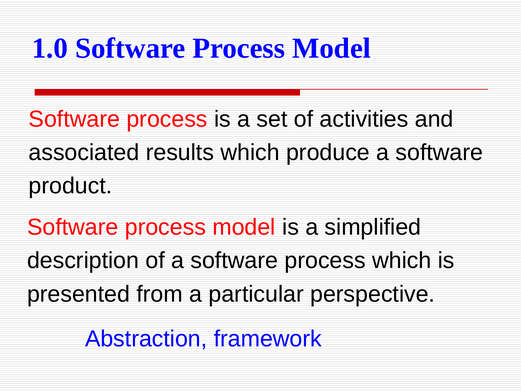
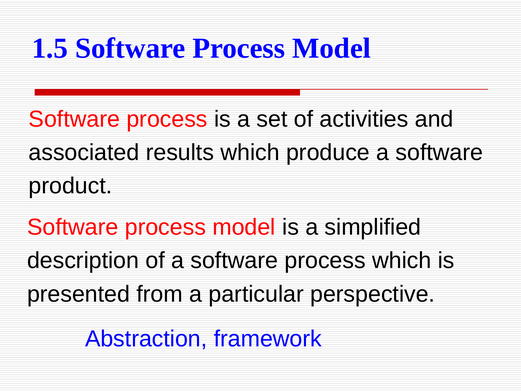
1.0: 1.0 -> 1.5
